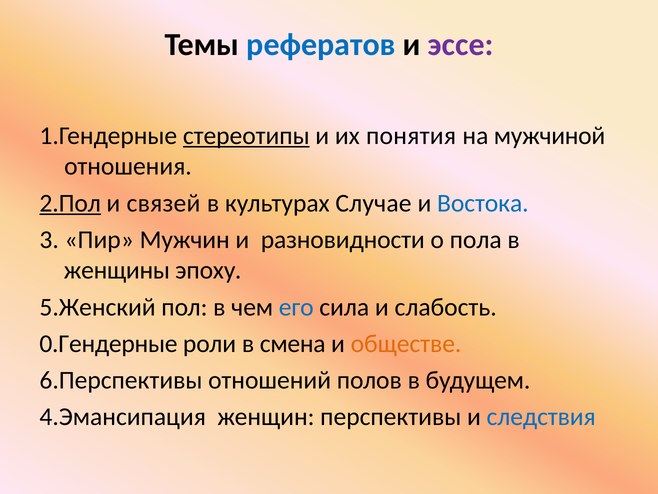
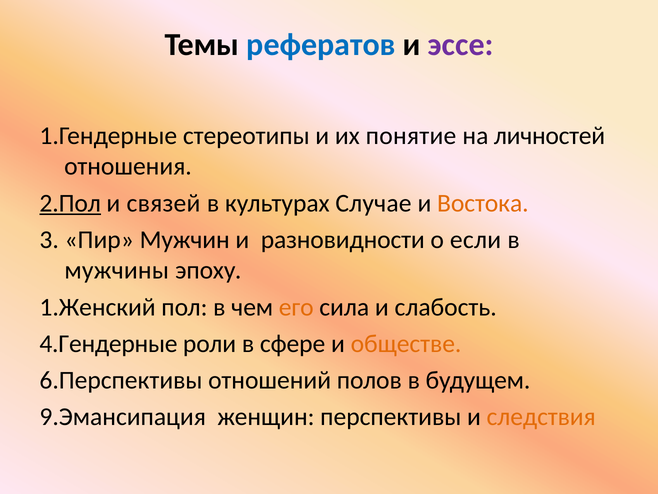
стереотипы underline: present -> none
понятия: понятия -> понятие
мужчиной: мужчиной -> личностей
Востока colour: blue -> orange
пола: пола -> если
женщины: женщины -> мужчины
5.Женский: 5.Женский -> 1.Женский
его colour: blue -> orange
0.Гендерные: 0.Гендерные -> 4.Гендерные
смена: смена -> сфере
4.Эмансипация: 4.Эмансипация -> 9.Эмансипация
следствия colour: blue -> orange
